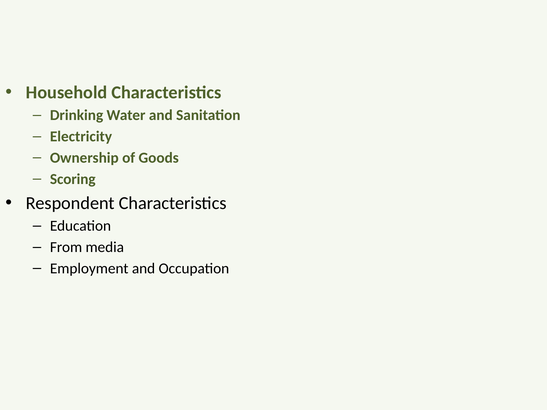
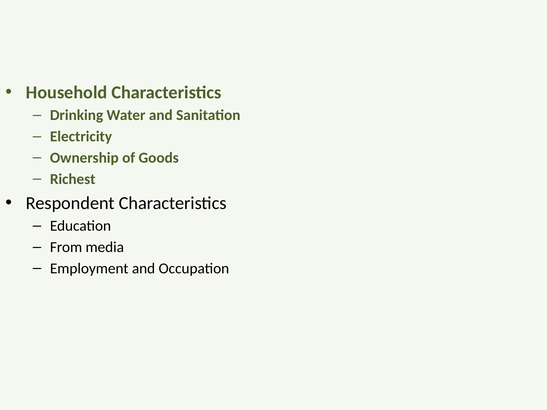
Scoring: Scoring -> Richest
